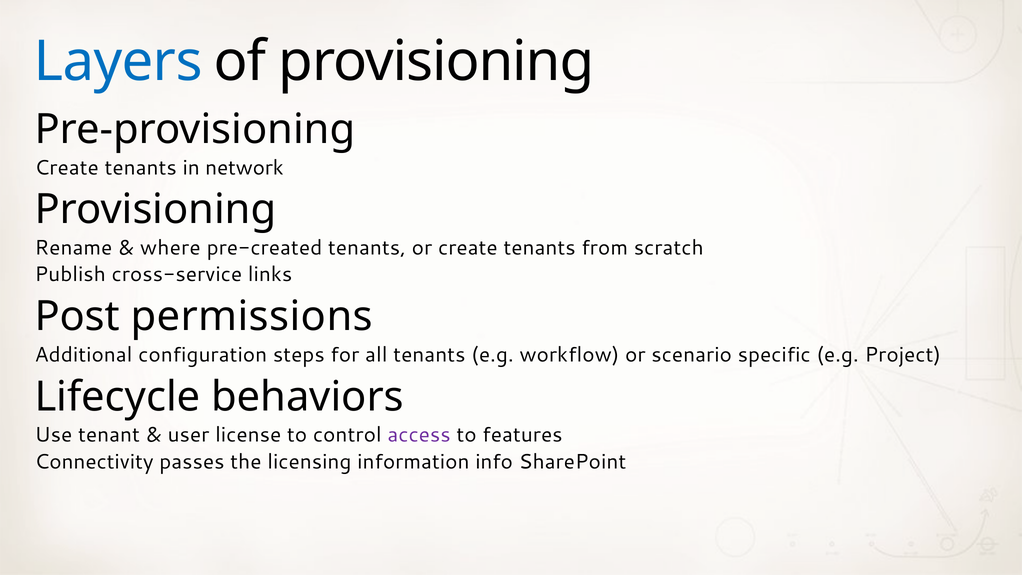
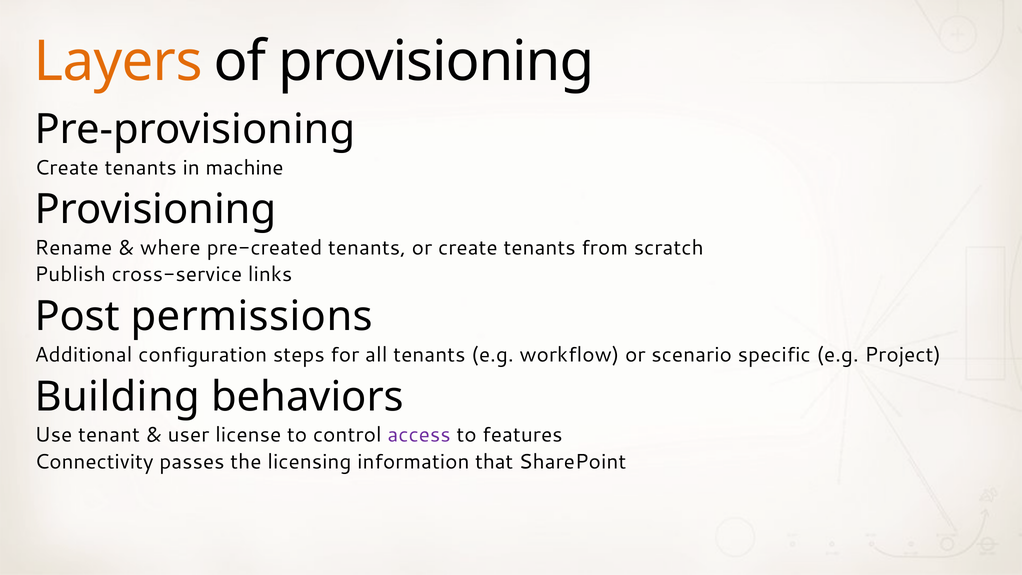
Layers colour: blue -> orange
network: network -> machine
Lifecycle: Lifecycle -> Building
info: info -> that
